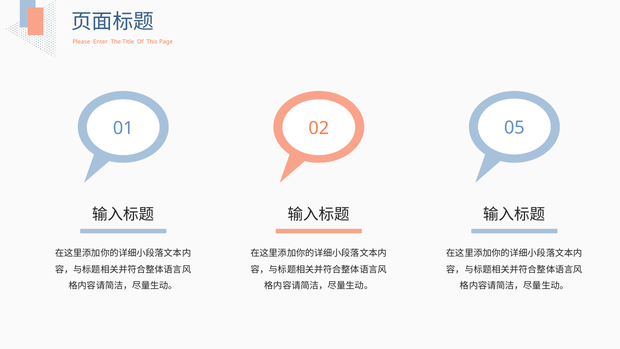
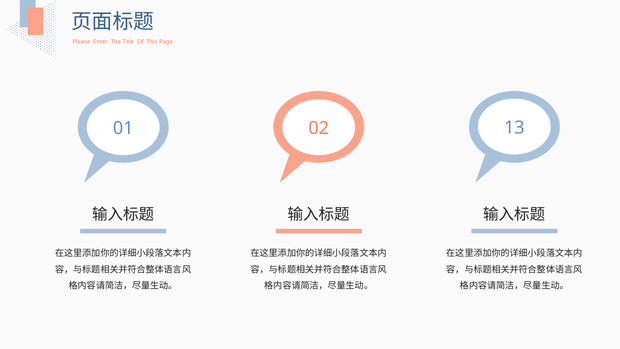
05: 05 -> 13
